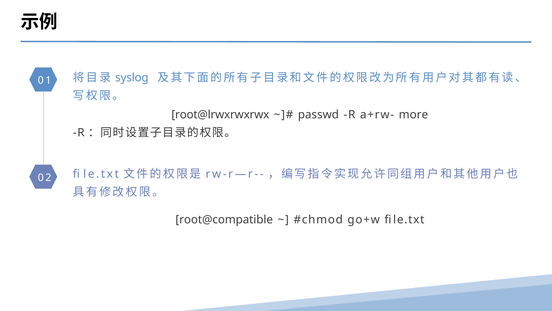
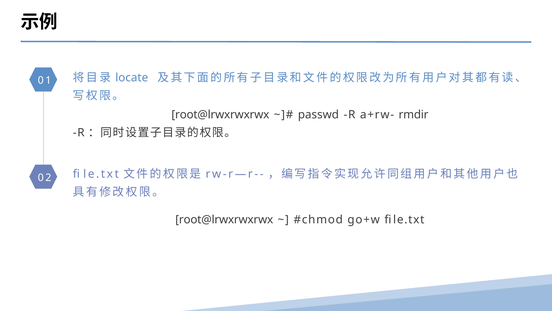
syslog: syslog -> locate
more: more -> rmdir
root@compatible at (224, 219): root@compatible -> root@lrwxrwxrwx
